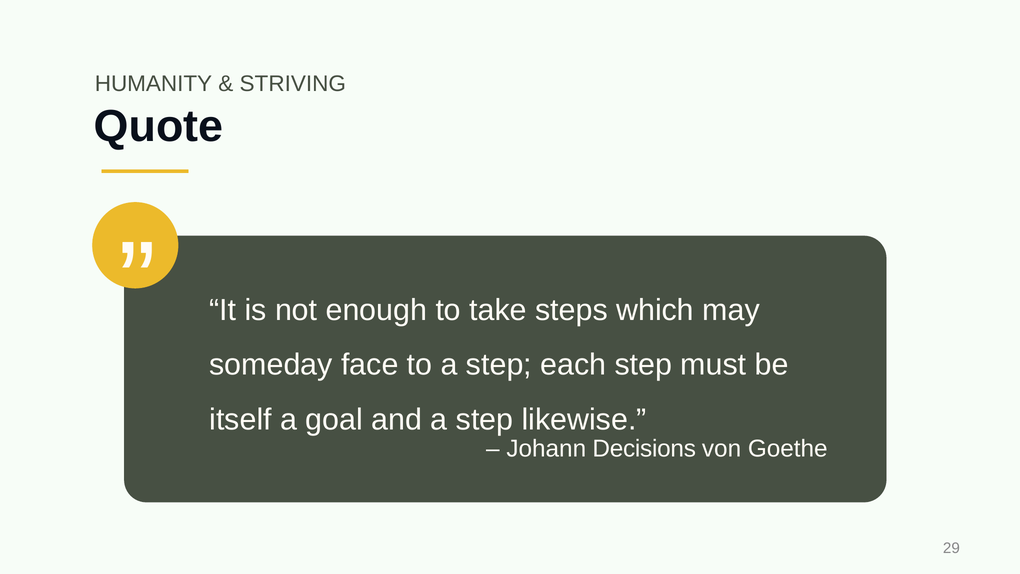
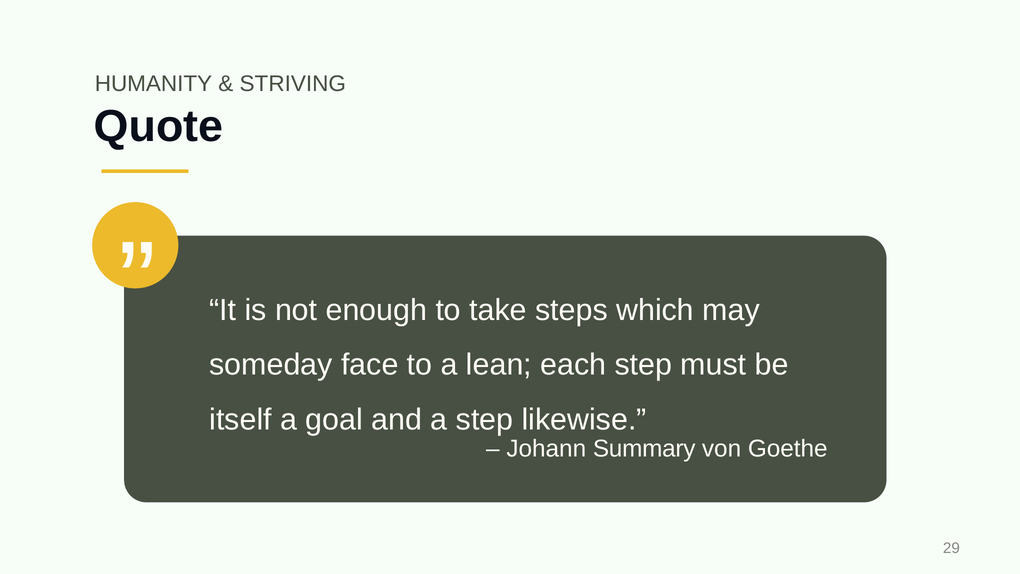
to a step: step -> lean
Decisions: Decisions -> Summary
